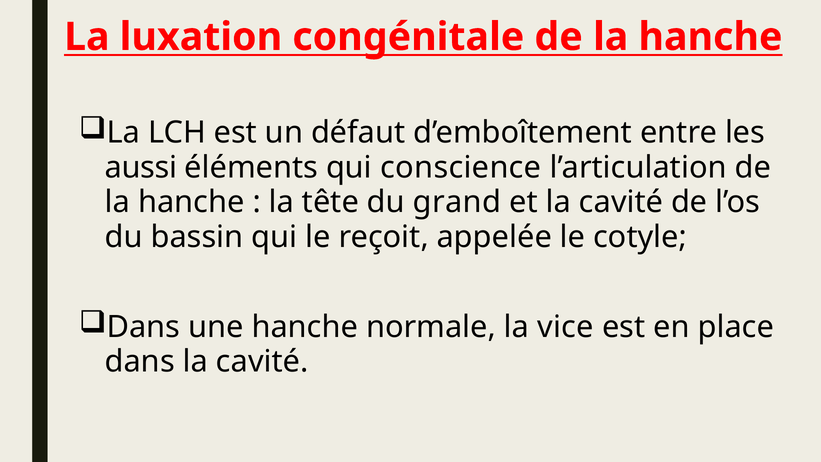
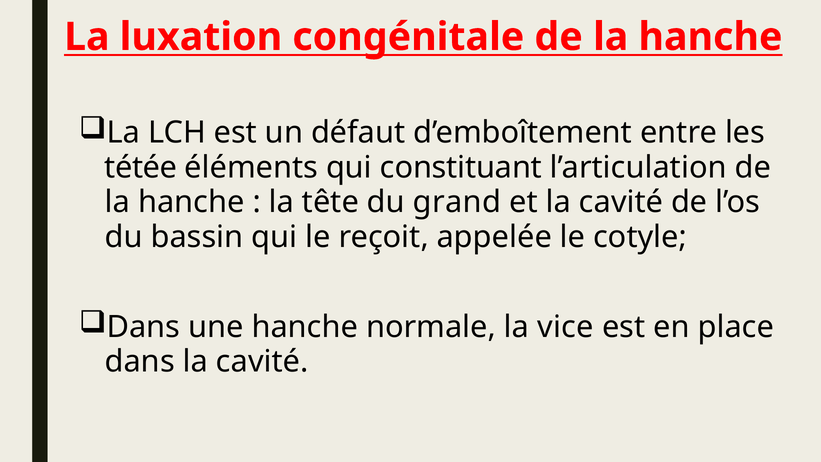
aussi: aussi -> tétée
conscience: conscience -> constituant
